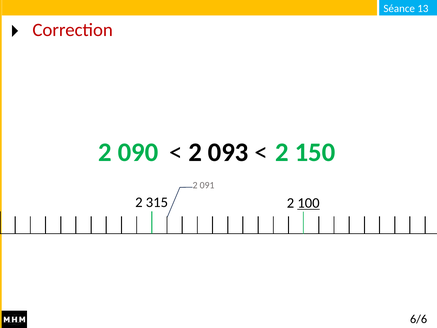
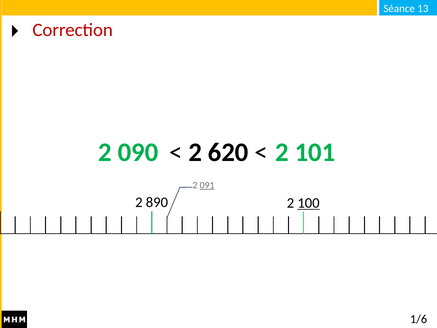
150: 150 -> 101
093: 093 -> 620
091 underline: none -> present
315: 315 -> 890
6/6: 6/6 -> 1/6
